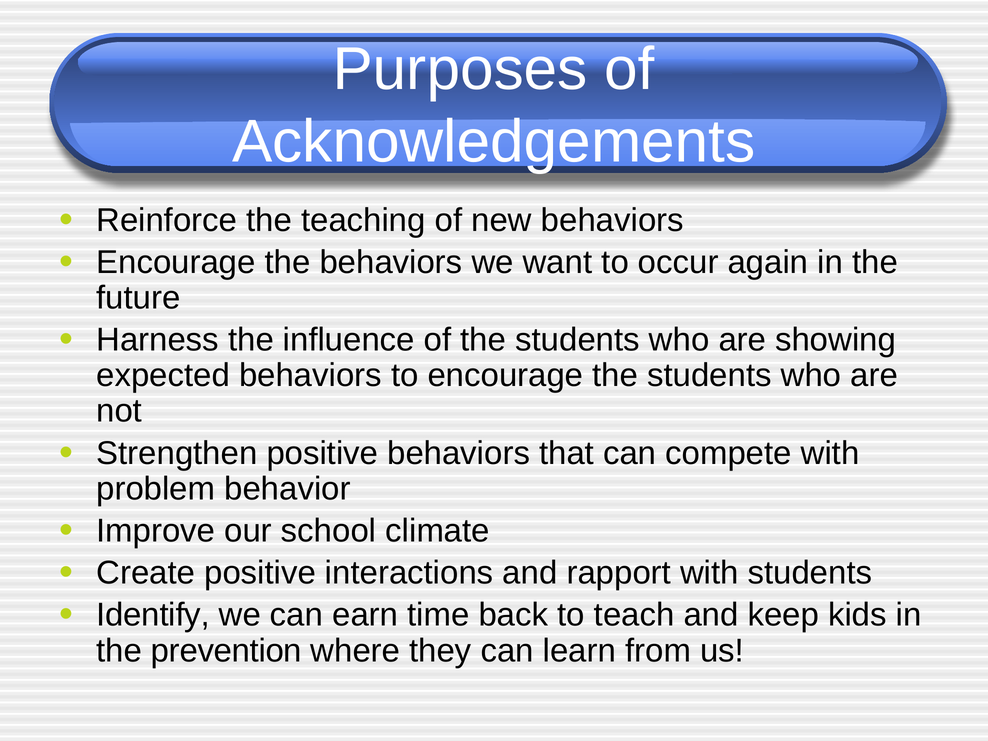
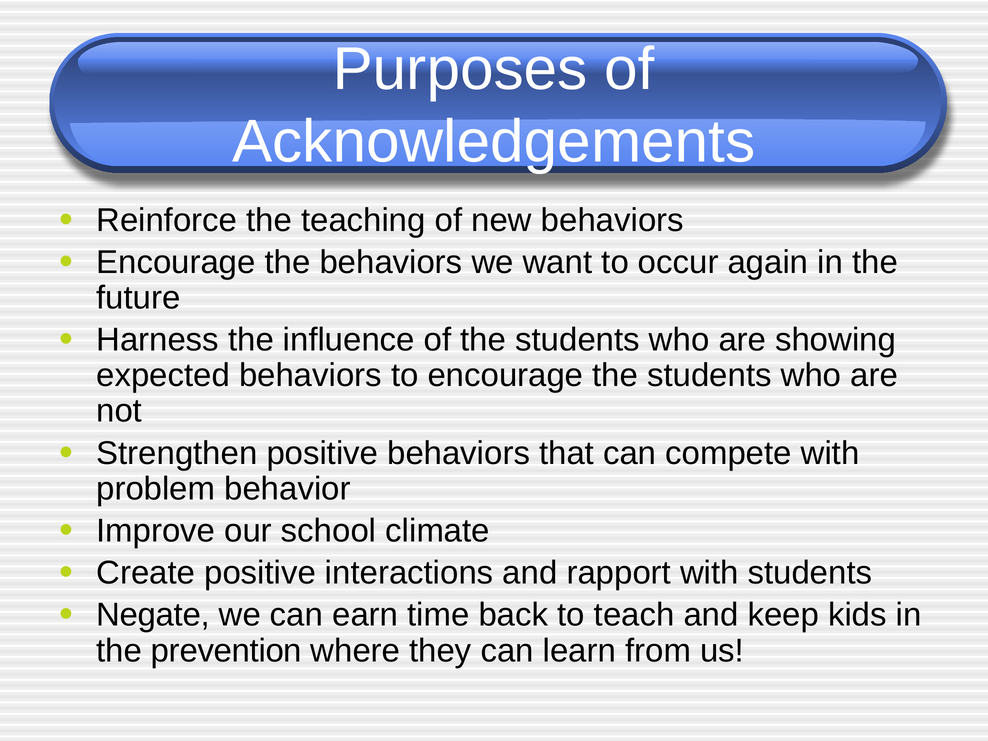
Identify: Identify -> Negate
